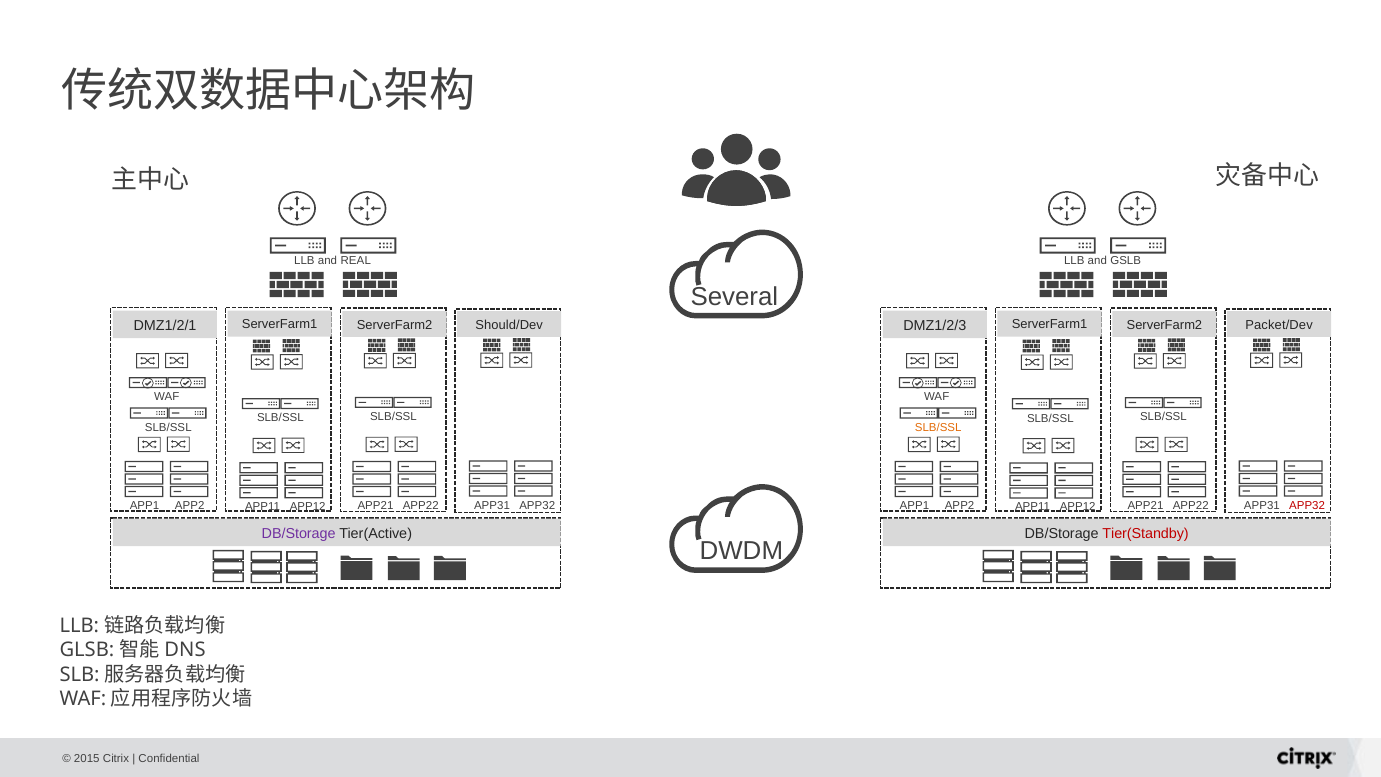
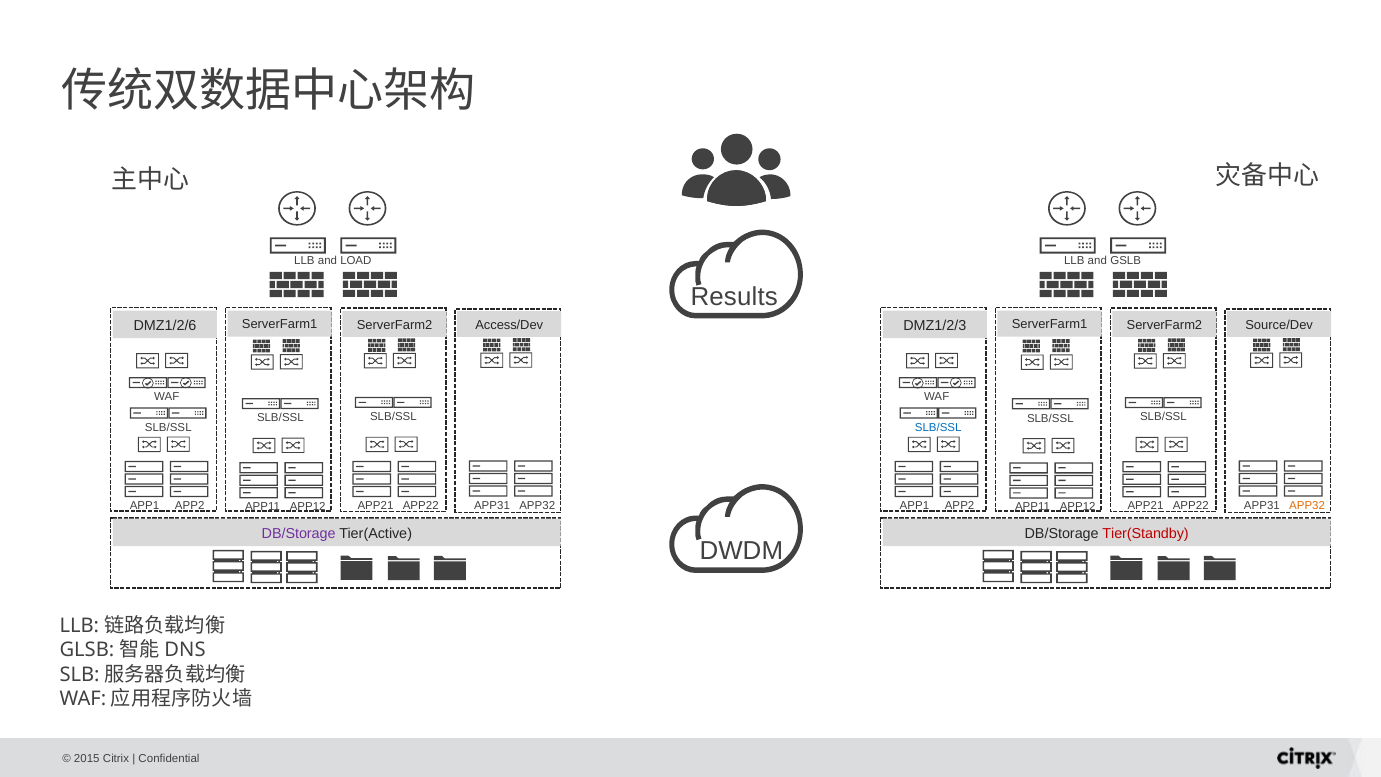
REAL: REAL -> LOAD
Several: Several -> Results
Packet/Dev: Packet/Dev -> Source/Dev
DMZ1/2/1: DMZ1/2/1 -> DMZ1/2/6
Should/Dev: Should/Dev -> Access/Dev
SLB/SSL at (938, 428) colour: orange -> blue
APP32 at (1307, 505) colour: red -> orange
